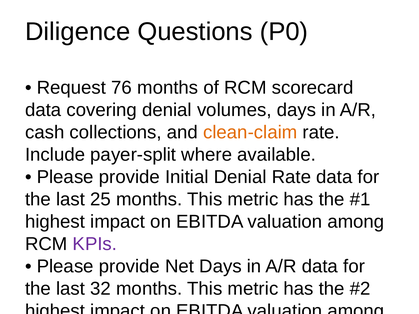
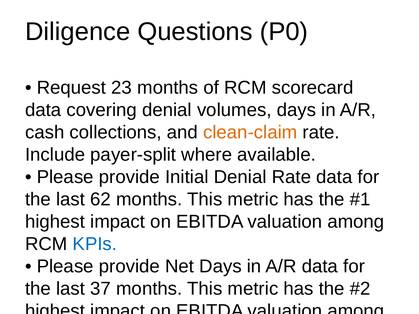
76: 76 -> 23
25: 25 -> 62
KPIs at (95, 244) colour: purple -> blue
32: 32 -> 37
